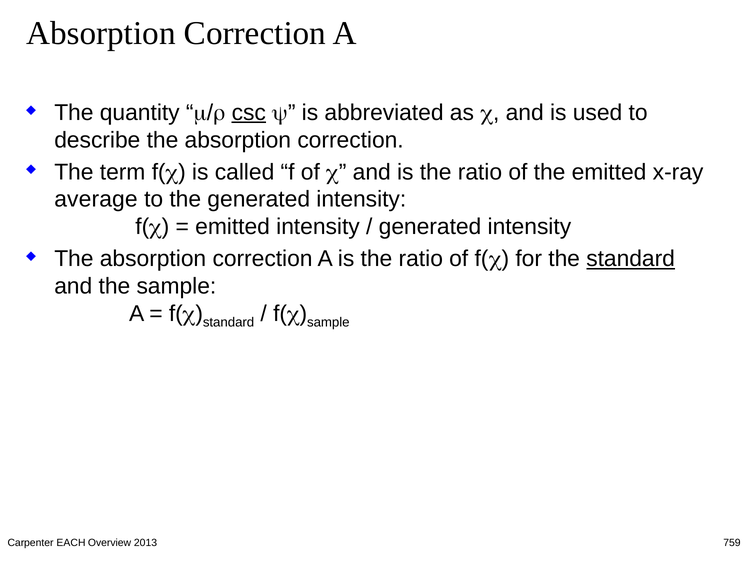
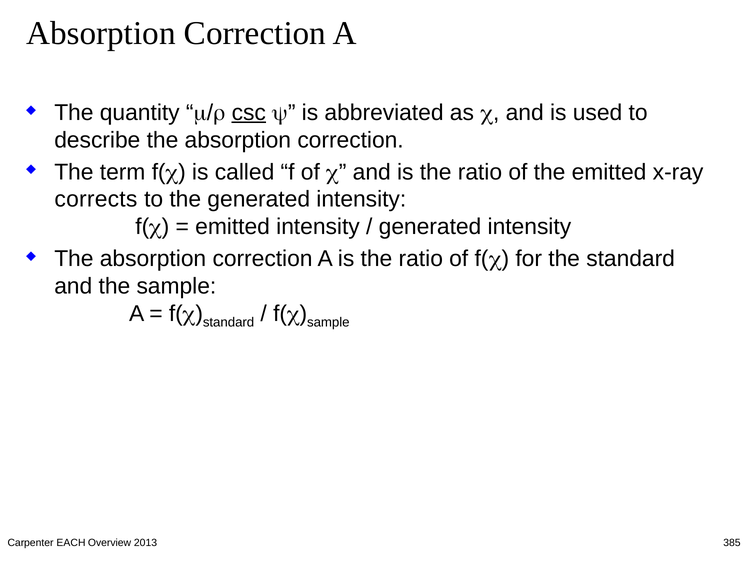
average: average -> corrects
standard at (631, 259) underline: present -> none
759: 759 -> 385
